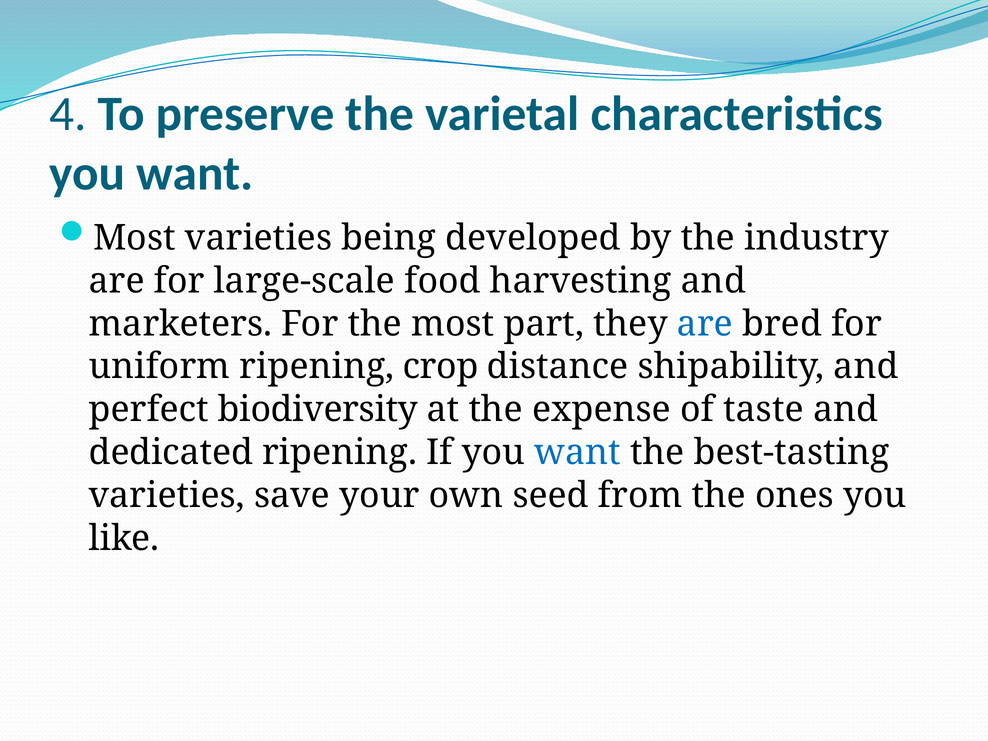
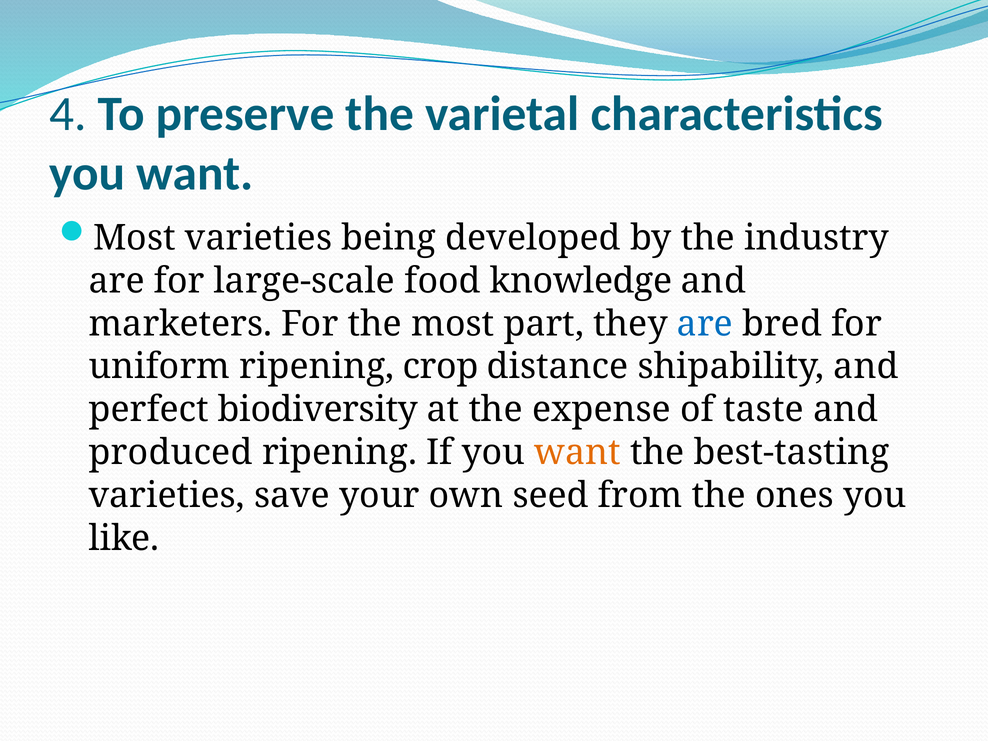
harvesting: harvesting -> knowledge
dedicated: dedicated -> produced
want at (578, 452) colour: blue -> orange
